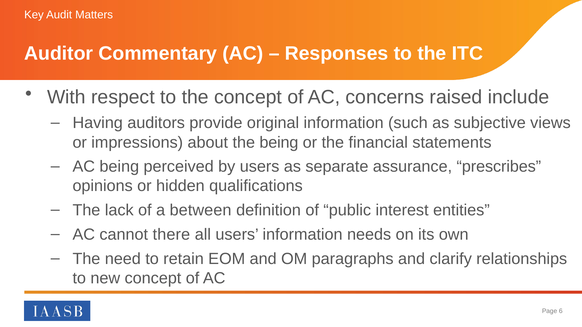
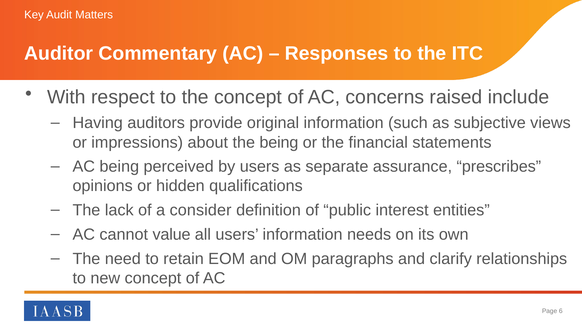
between: between -> consider
there: there -> value
